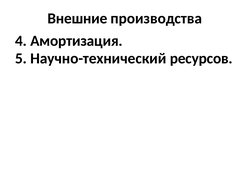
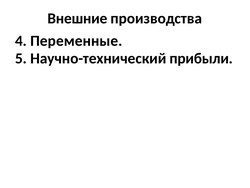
Амортизация: Амортизация -> Переменные
ресурсов: ресурсов -> прибыли
